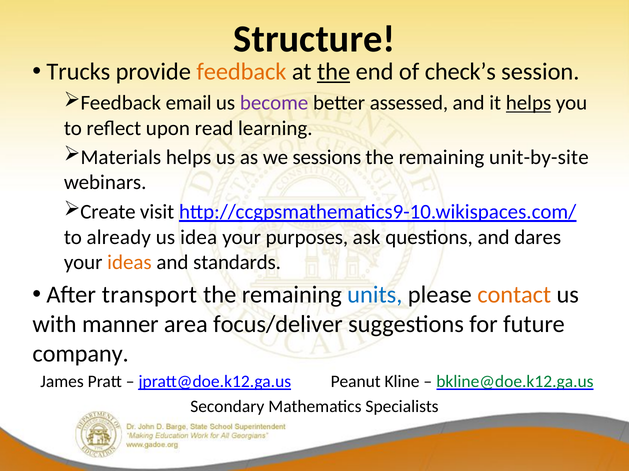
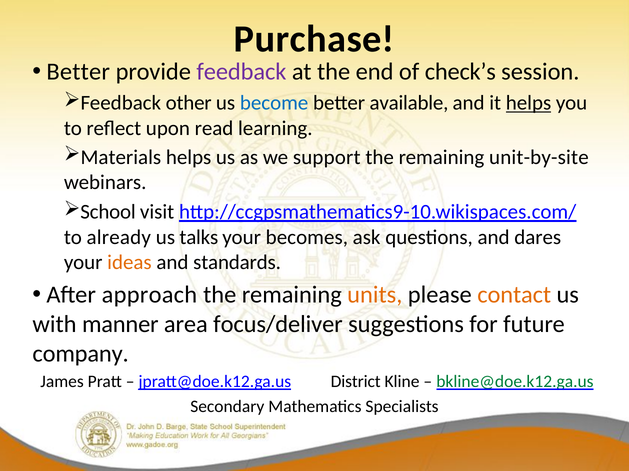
Structure: Structure -> Purchase
Trucks at (78, 72): Trucks -> Better
feedback at (241, 72) colour: orange -> purple
the at (334, 72) underline: present -> none
email: email -> other
become colour: purple -> blue
assessed: assessed -> available
sessions: sessions -> support
Create: Create -> School
idea: idea -> talks
purposes: purposes -> becomes
transport: transport -> approach
units colour: blue -> orange
Peanut: Peanut -> District
